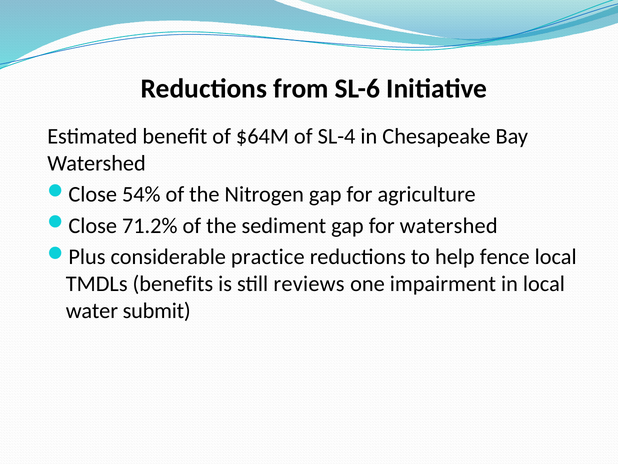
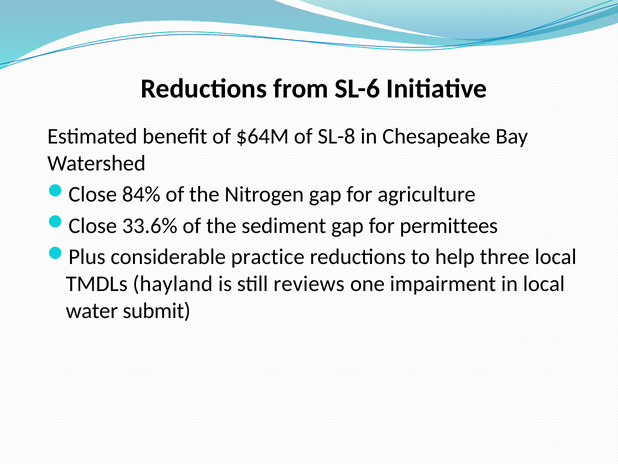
SL-4: SL-4 -> SL-8
54%: 54% -> 84%
71.2%: 71.2% -> 33.6%
for watershed: watershed -> permittees
fence: fence -> three
benefits: benefits -> hayland
